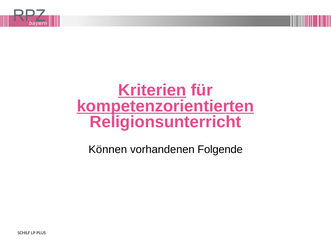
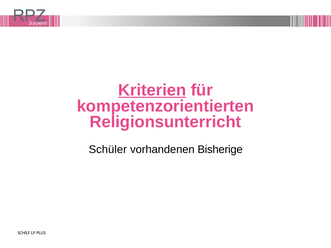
kompetenzorientierten underline: present -> none
Können: Können -> Schüler
Folgende: Folgende -> Bisherige
